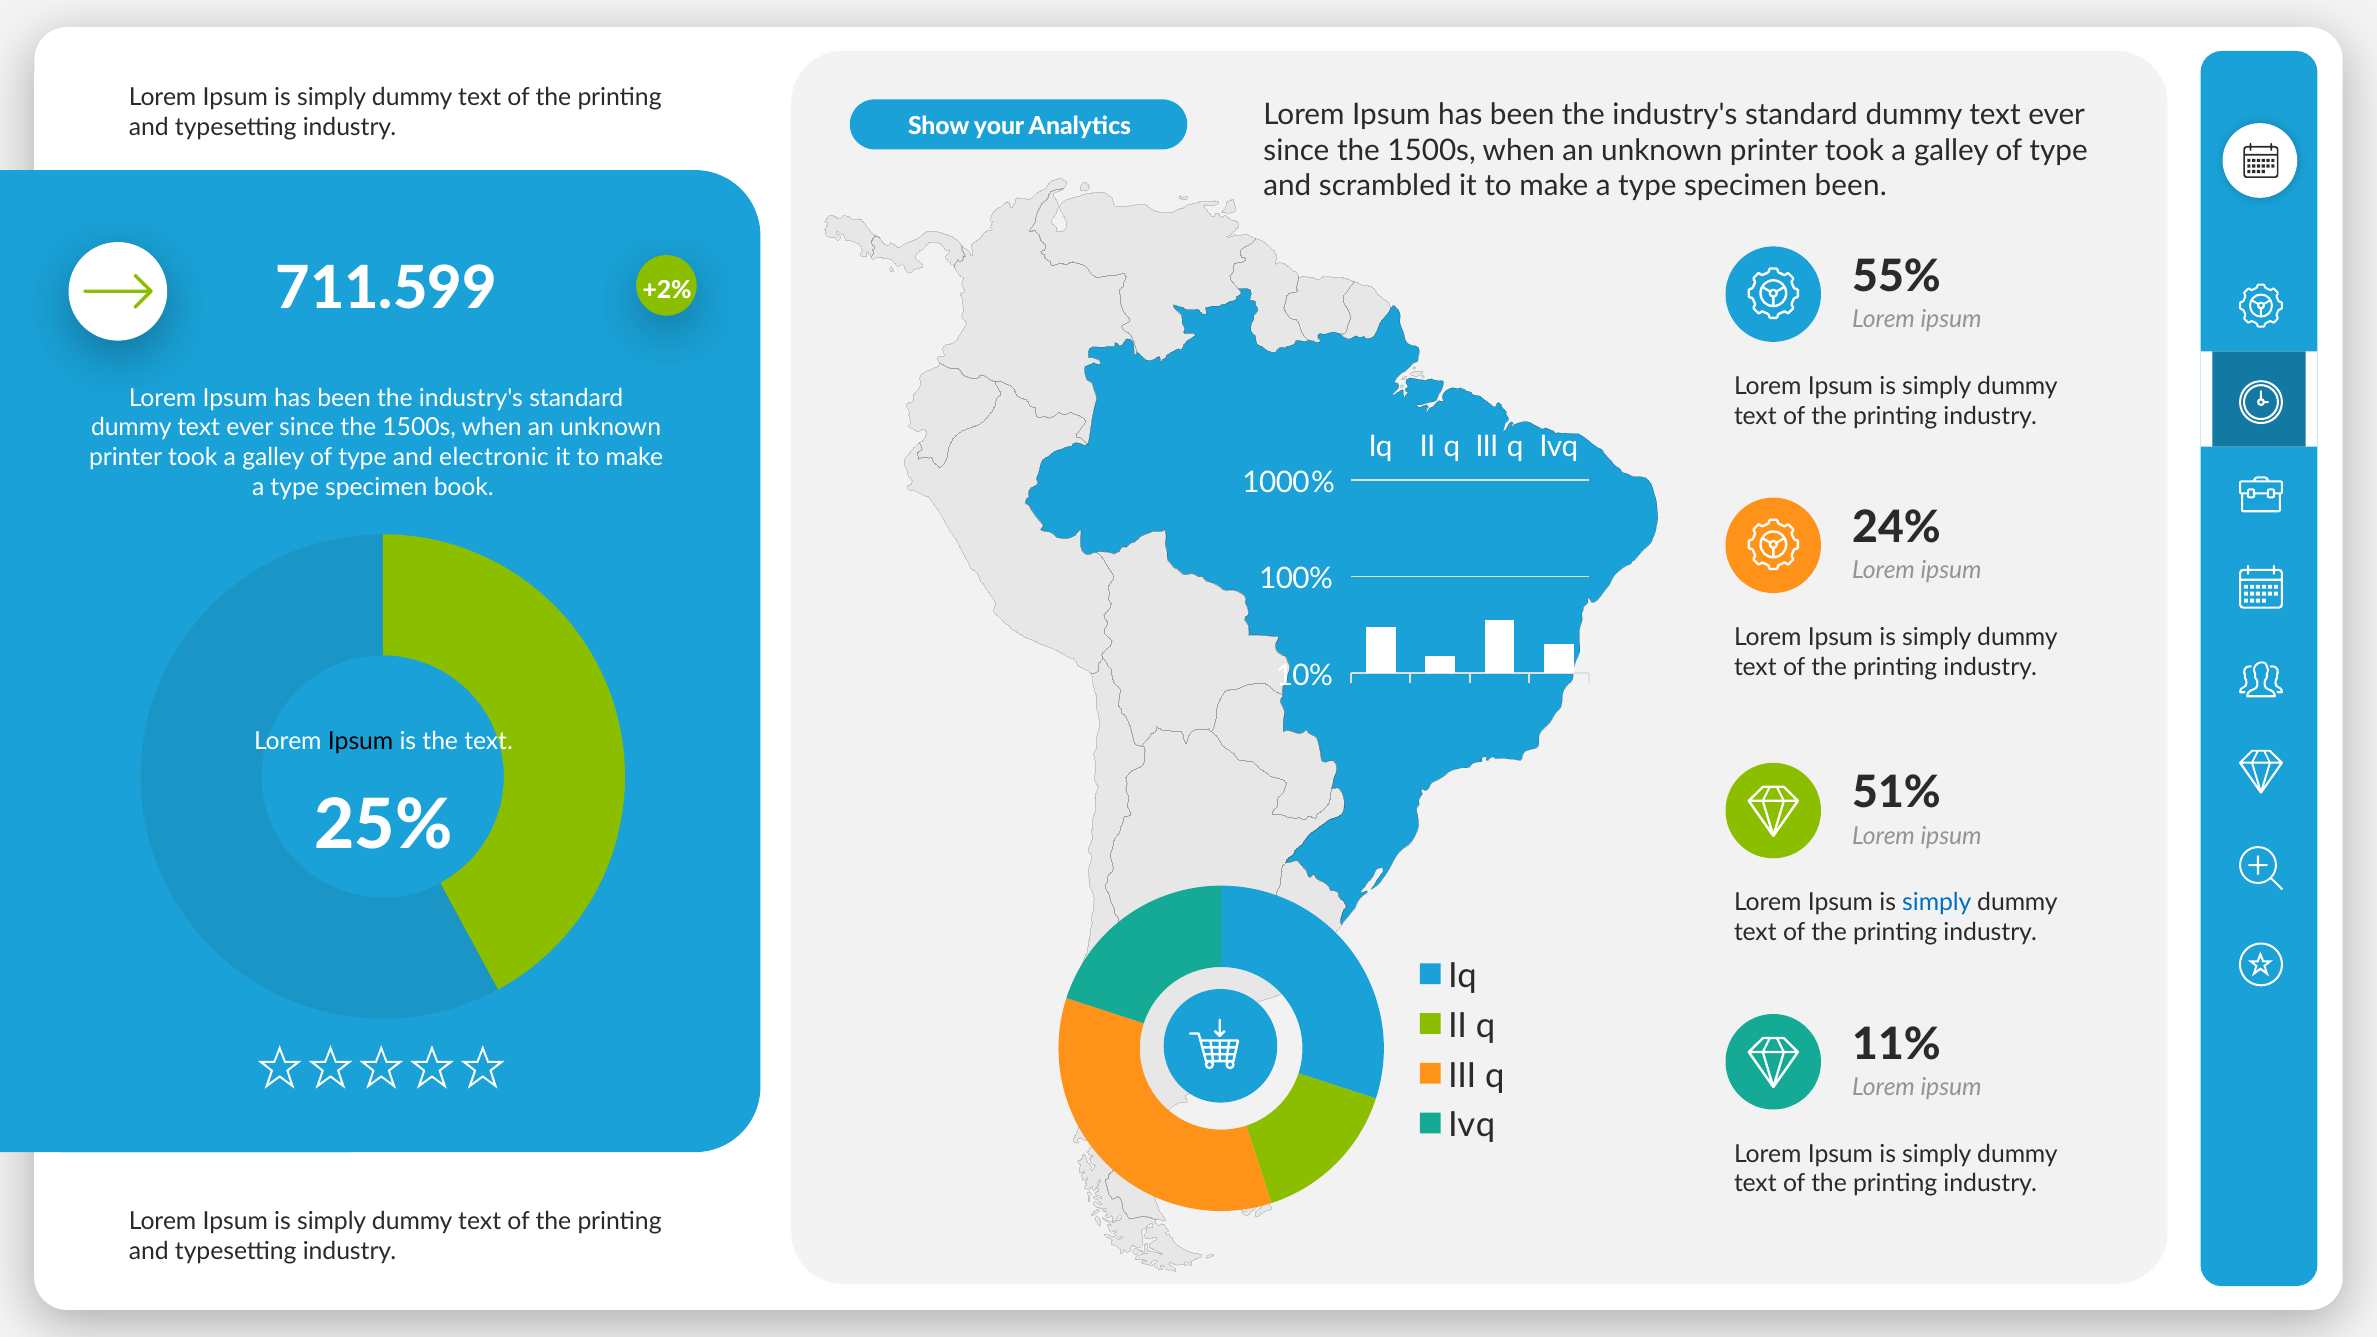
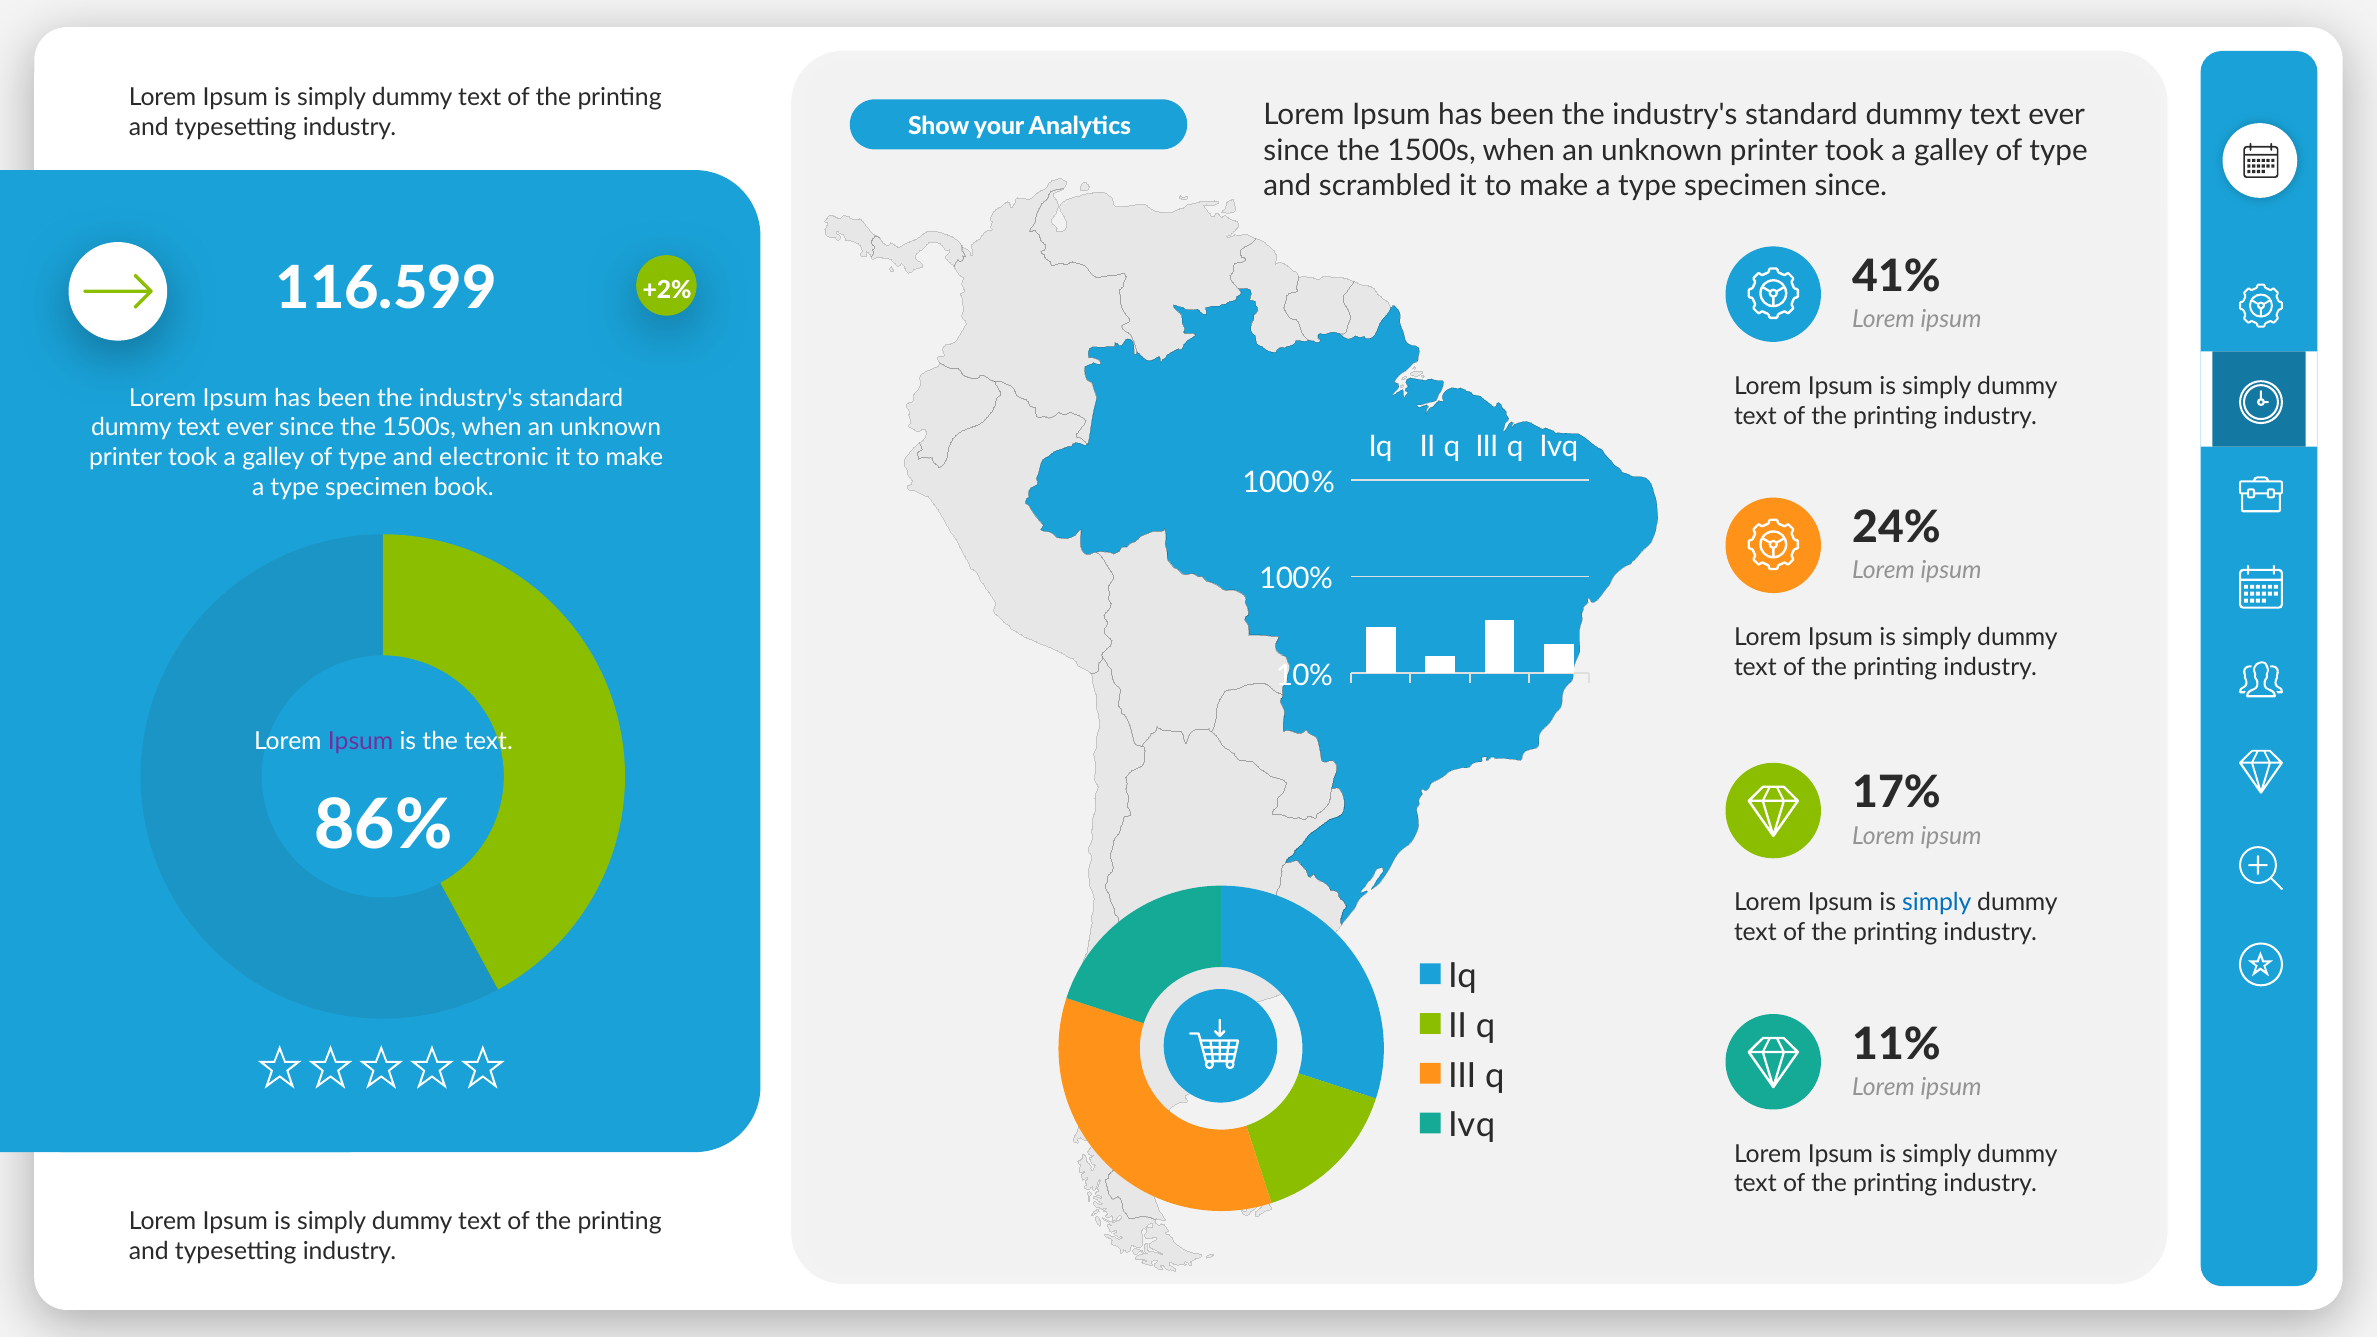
specimen been: been -> since
55%: 55% -> 41%
711.599: 711.599 -> 116.599
Ipsum at (361, 741) colour: black -> purple
51%: 51% -> 17%
25%: 25% -> 86%
